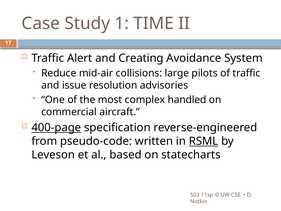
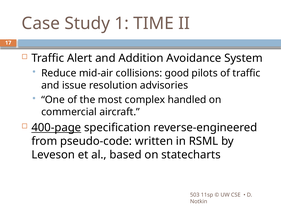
Creating: Creating -> Addition
large: large -> good
RSML underline: present -> none
